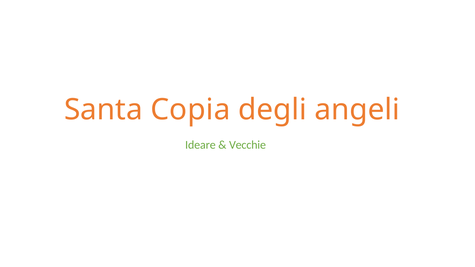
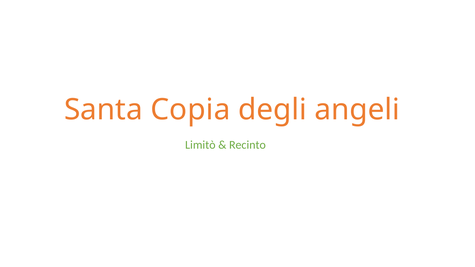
Ideare: Ideare -> Limitò
Vecchie: Vecchie -> Recinto
